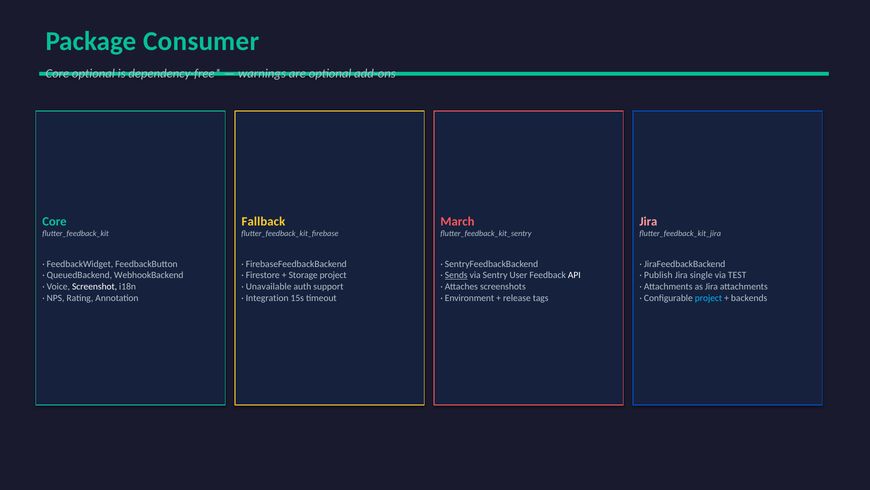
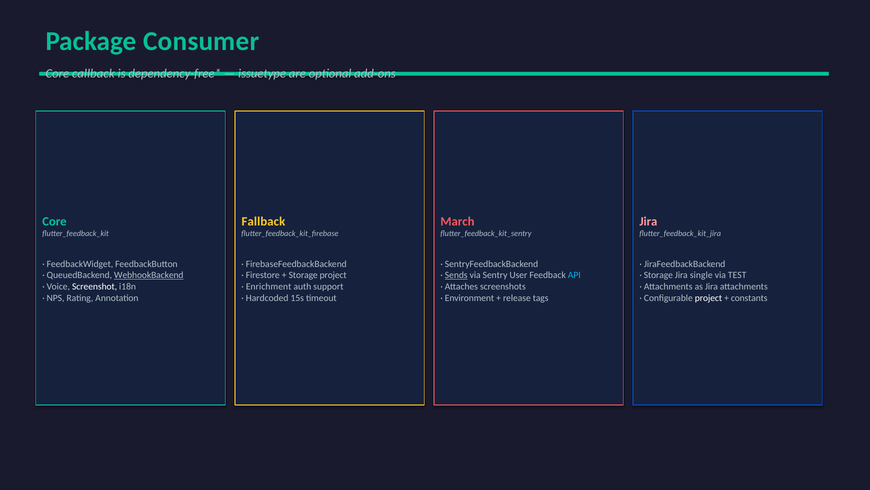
Core optional: optional -> callback
warnings: warnings -> issuetype
WebhookBackend underline: none -> present
API colour: white -> light blue
Publish at (658, 275): Publish -> Storage
Unavailable: Unavailable -> Enrichment
Integration: Integration -> Hardcoded
project at (708, 298) colour: light blue -> white
backends: backends -> constants
